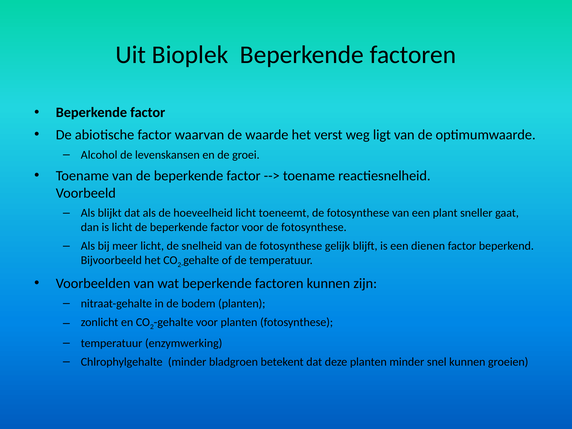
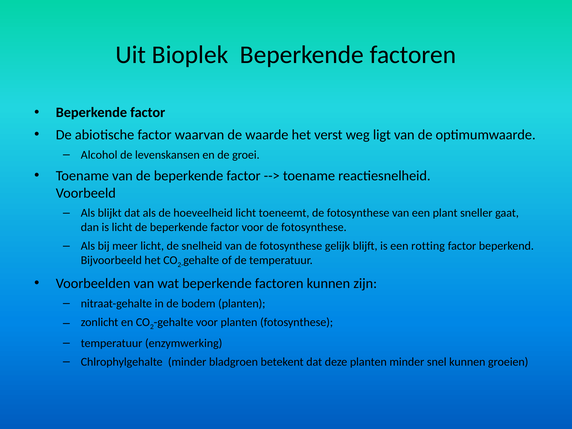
dienen: dienen -> rotting
